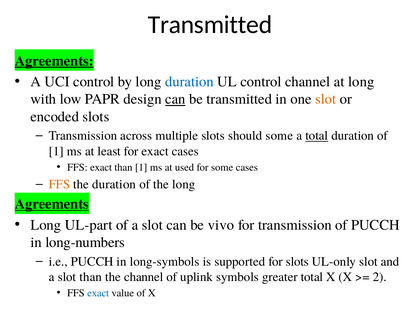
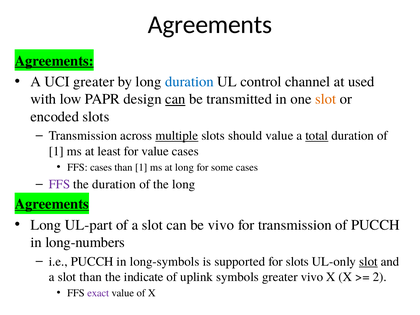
Transmitted at (210, 25): Transmitted -> Agreements
UCI control: control -> greater
at long: long -> used
multiple underline: none -> present
should some: some -> value
for exact: exact -> value
exact at (101, 167): exact -> cases
at used: used -> long
FFS at (60, 184) colour: orange -> purple
slot at (368, 261) underline: none -> present
the channel: channel -> indicate
greater total: total -> vivo
exact at (98, 293) colour: blue -> purple
